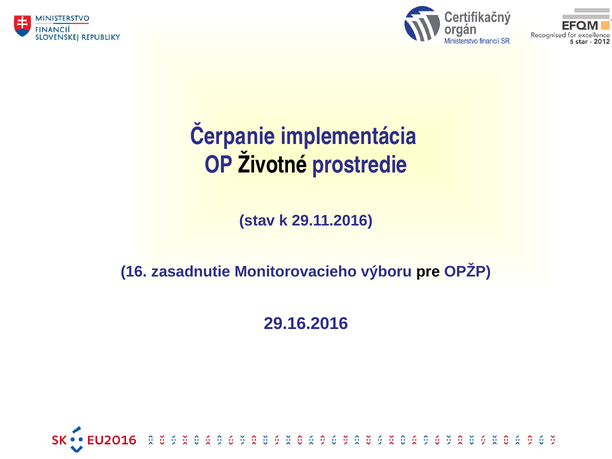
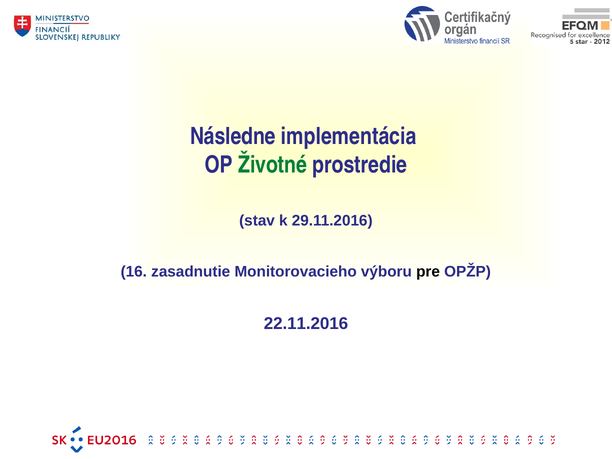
Čerpanie: Čerpanie -> Následne
Životné colour: black -> green
29.16.2016: 29.16.2016 -> 22.11.2016
